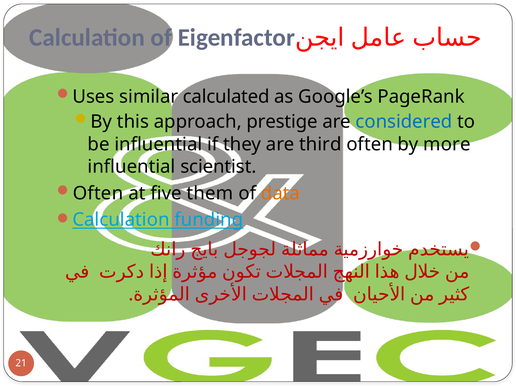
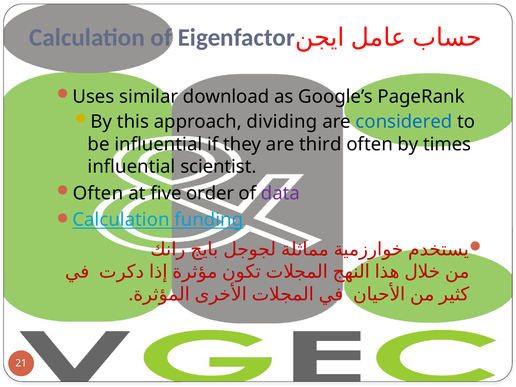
calculated: calculated -> download
prestige: prestige -> dividing
more: more -> times
them: them -> order
data colour: orange -> purple
